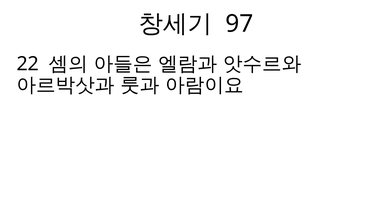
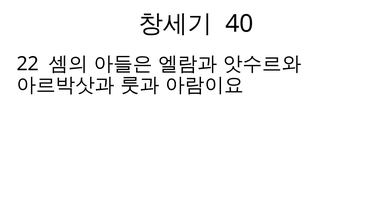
97: 97 -> 40
